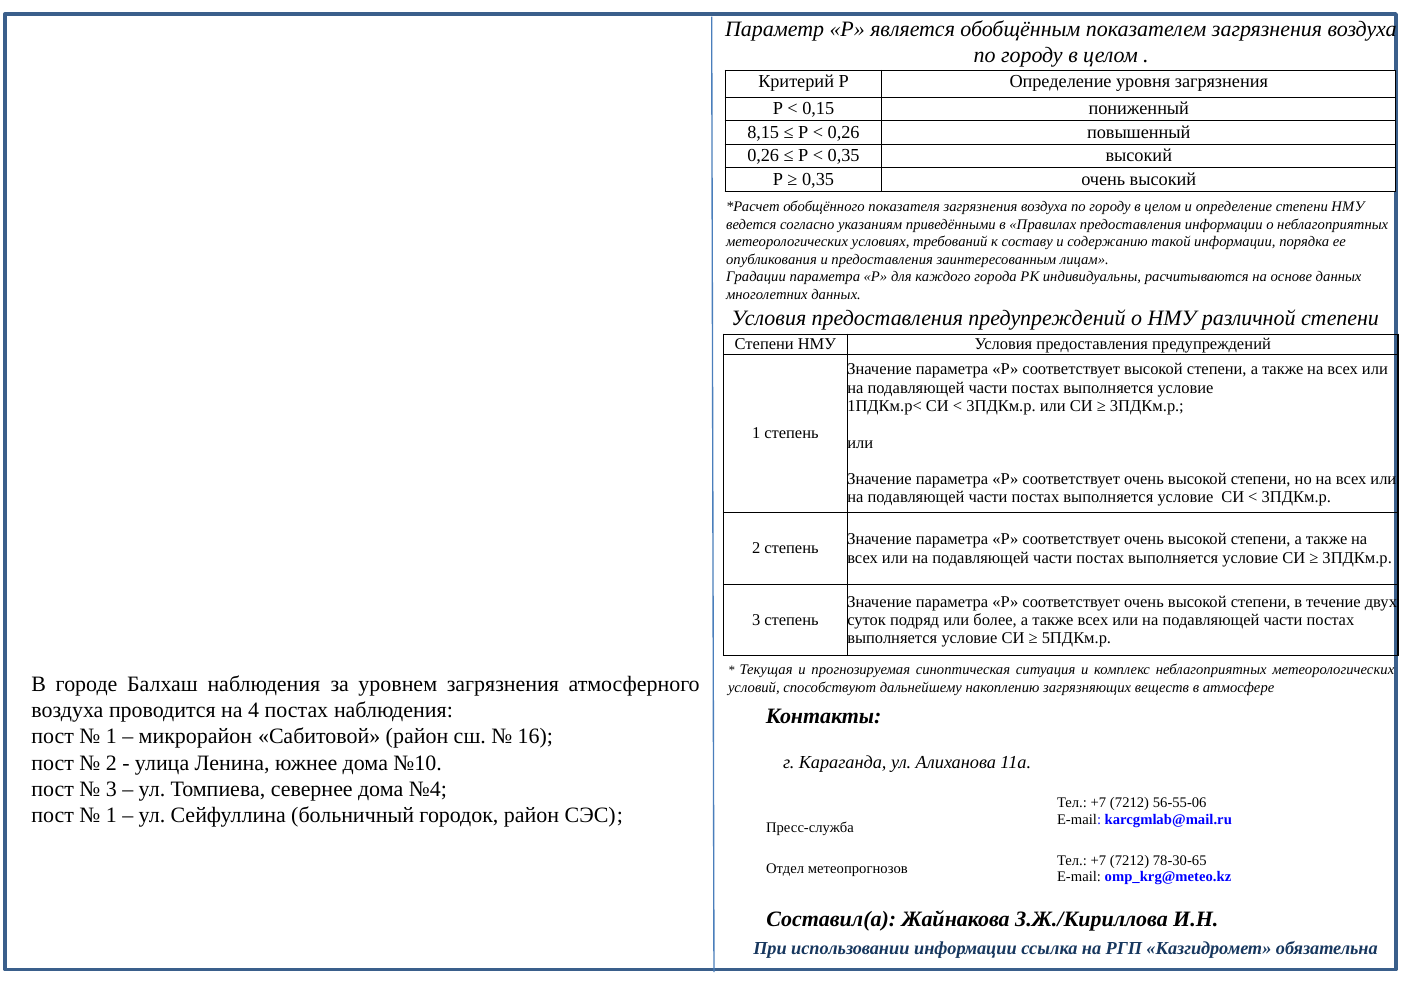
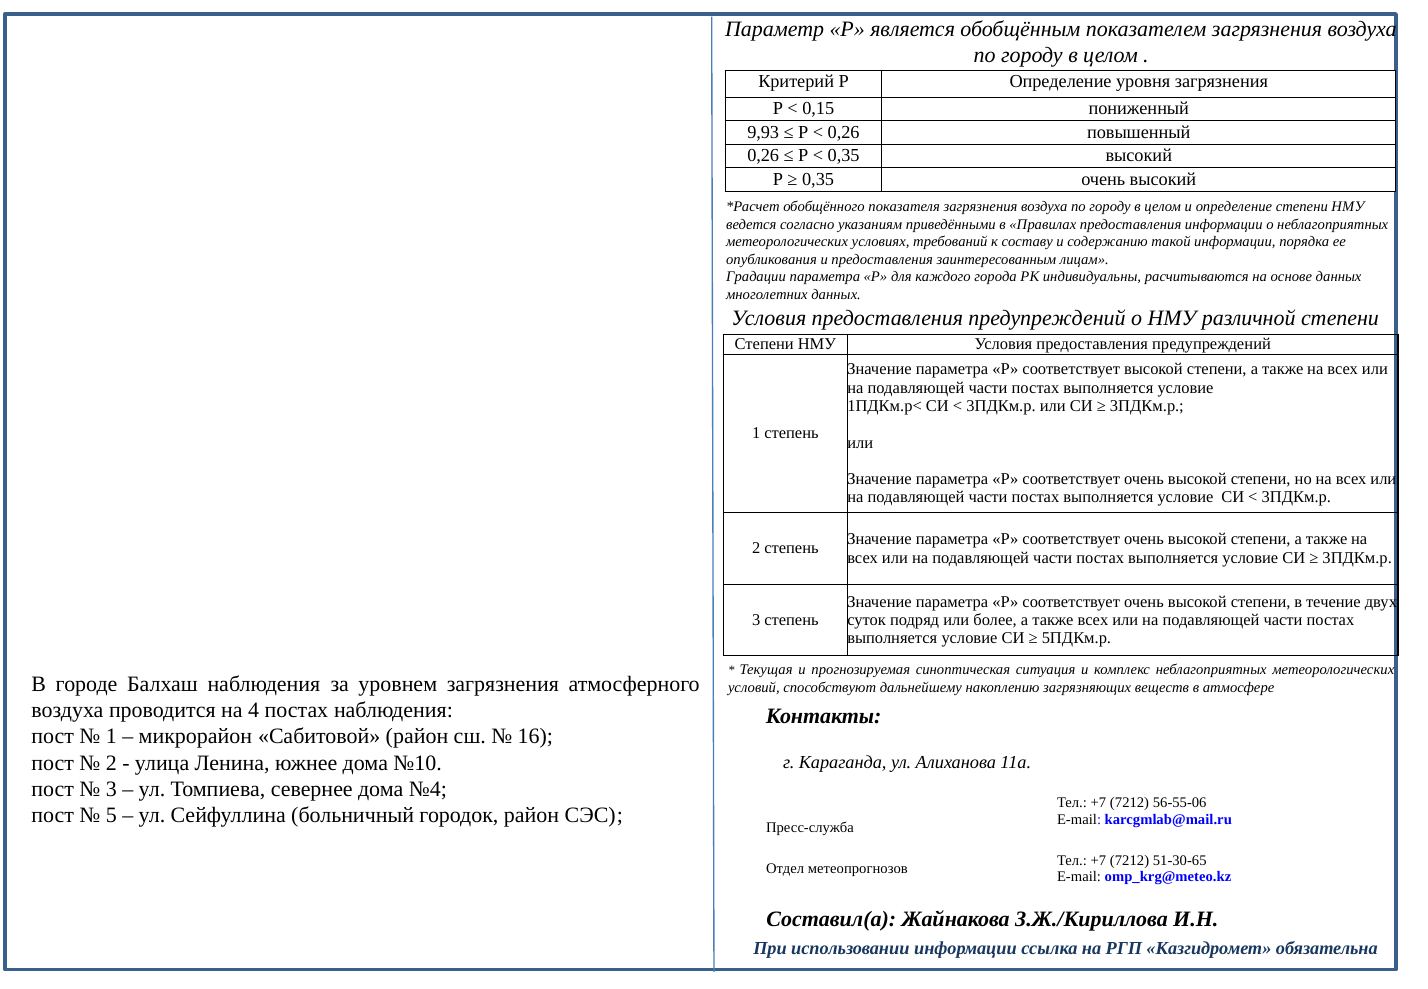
8,15: 8,15 -> 9,93
1 at (111, 815): 1 -> 5
78-30-65: 78-30-65 -> 51-30-65
